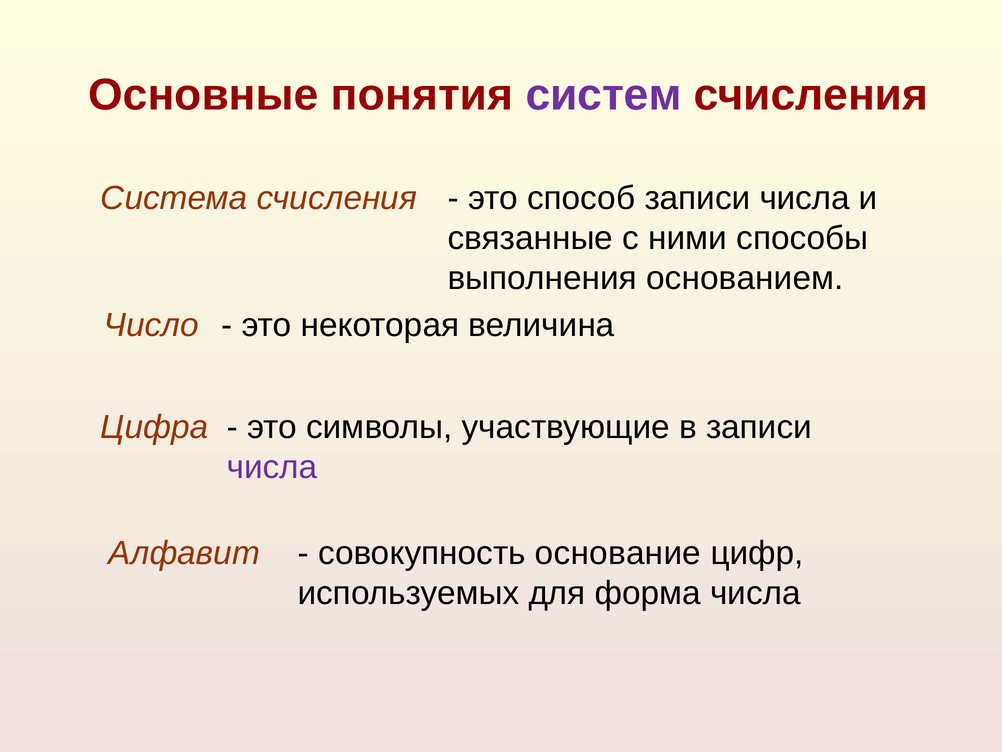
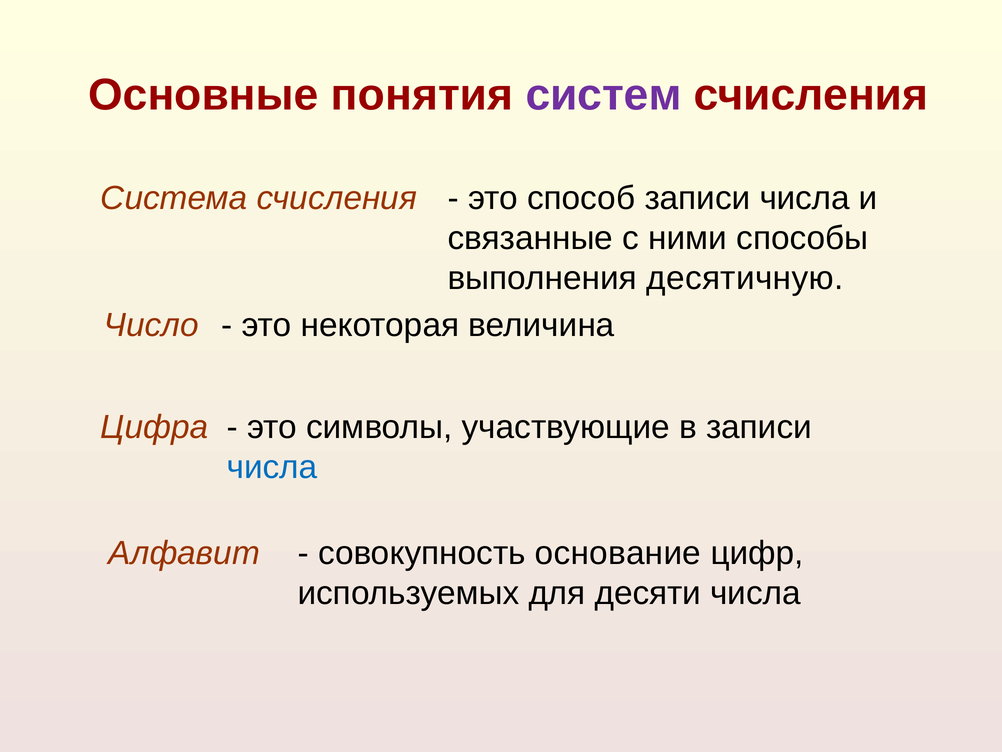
основанием: основанием -> десятичную
числа at (272, 467) colour: purple -> blue
форма: форма -> десяти
